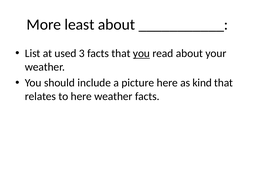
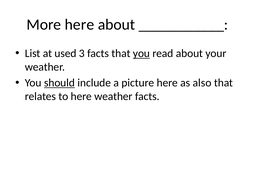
More least: least -> here
should underline: none -> present
kind: kind -> also
